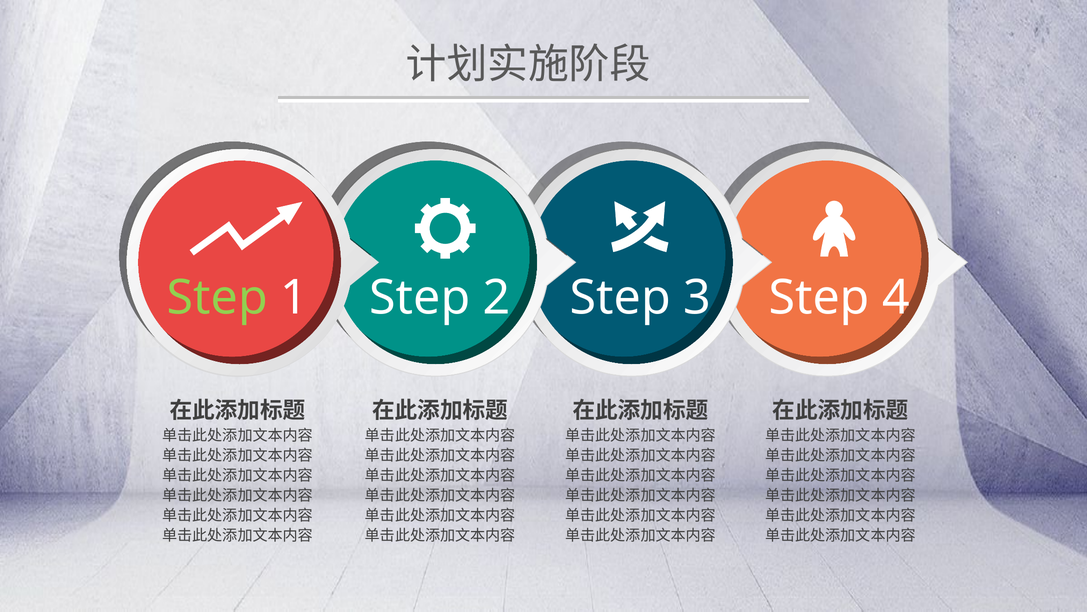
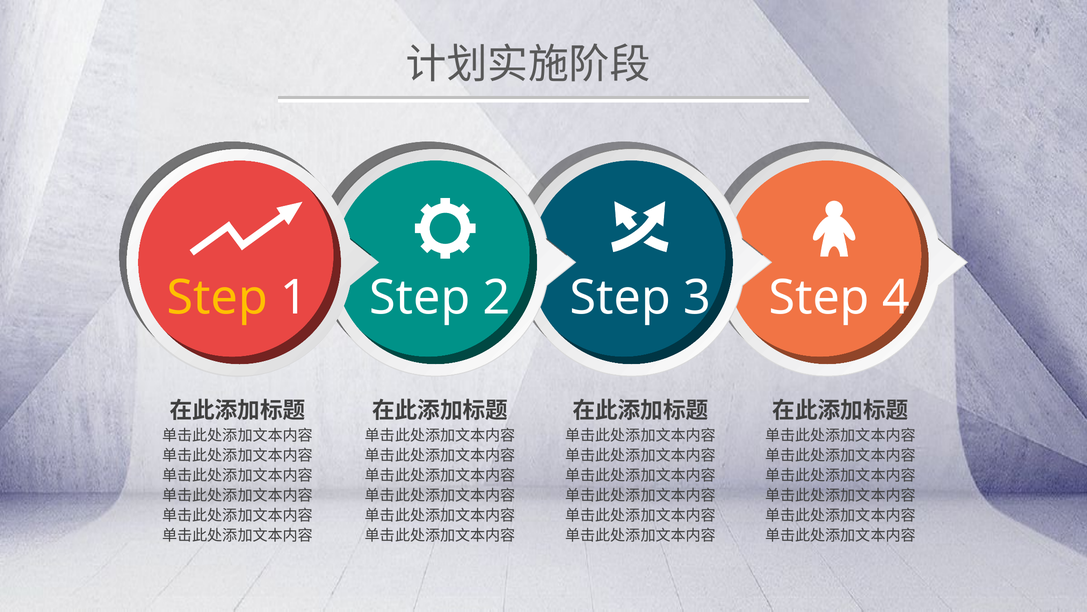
Step at (217, 297) colour: light green -> yellow
